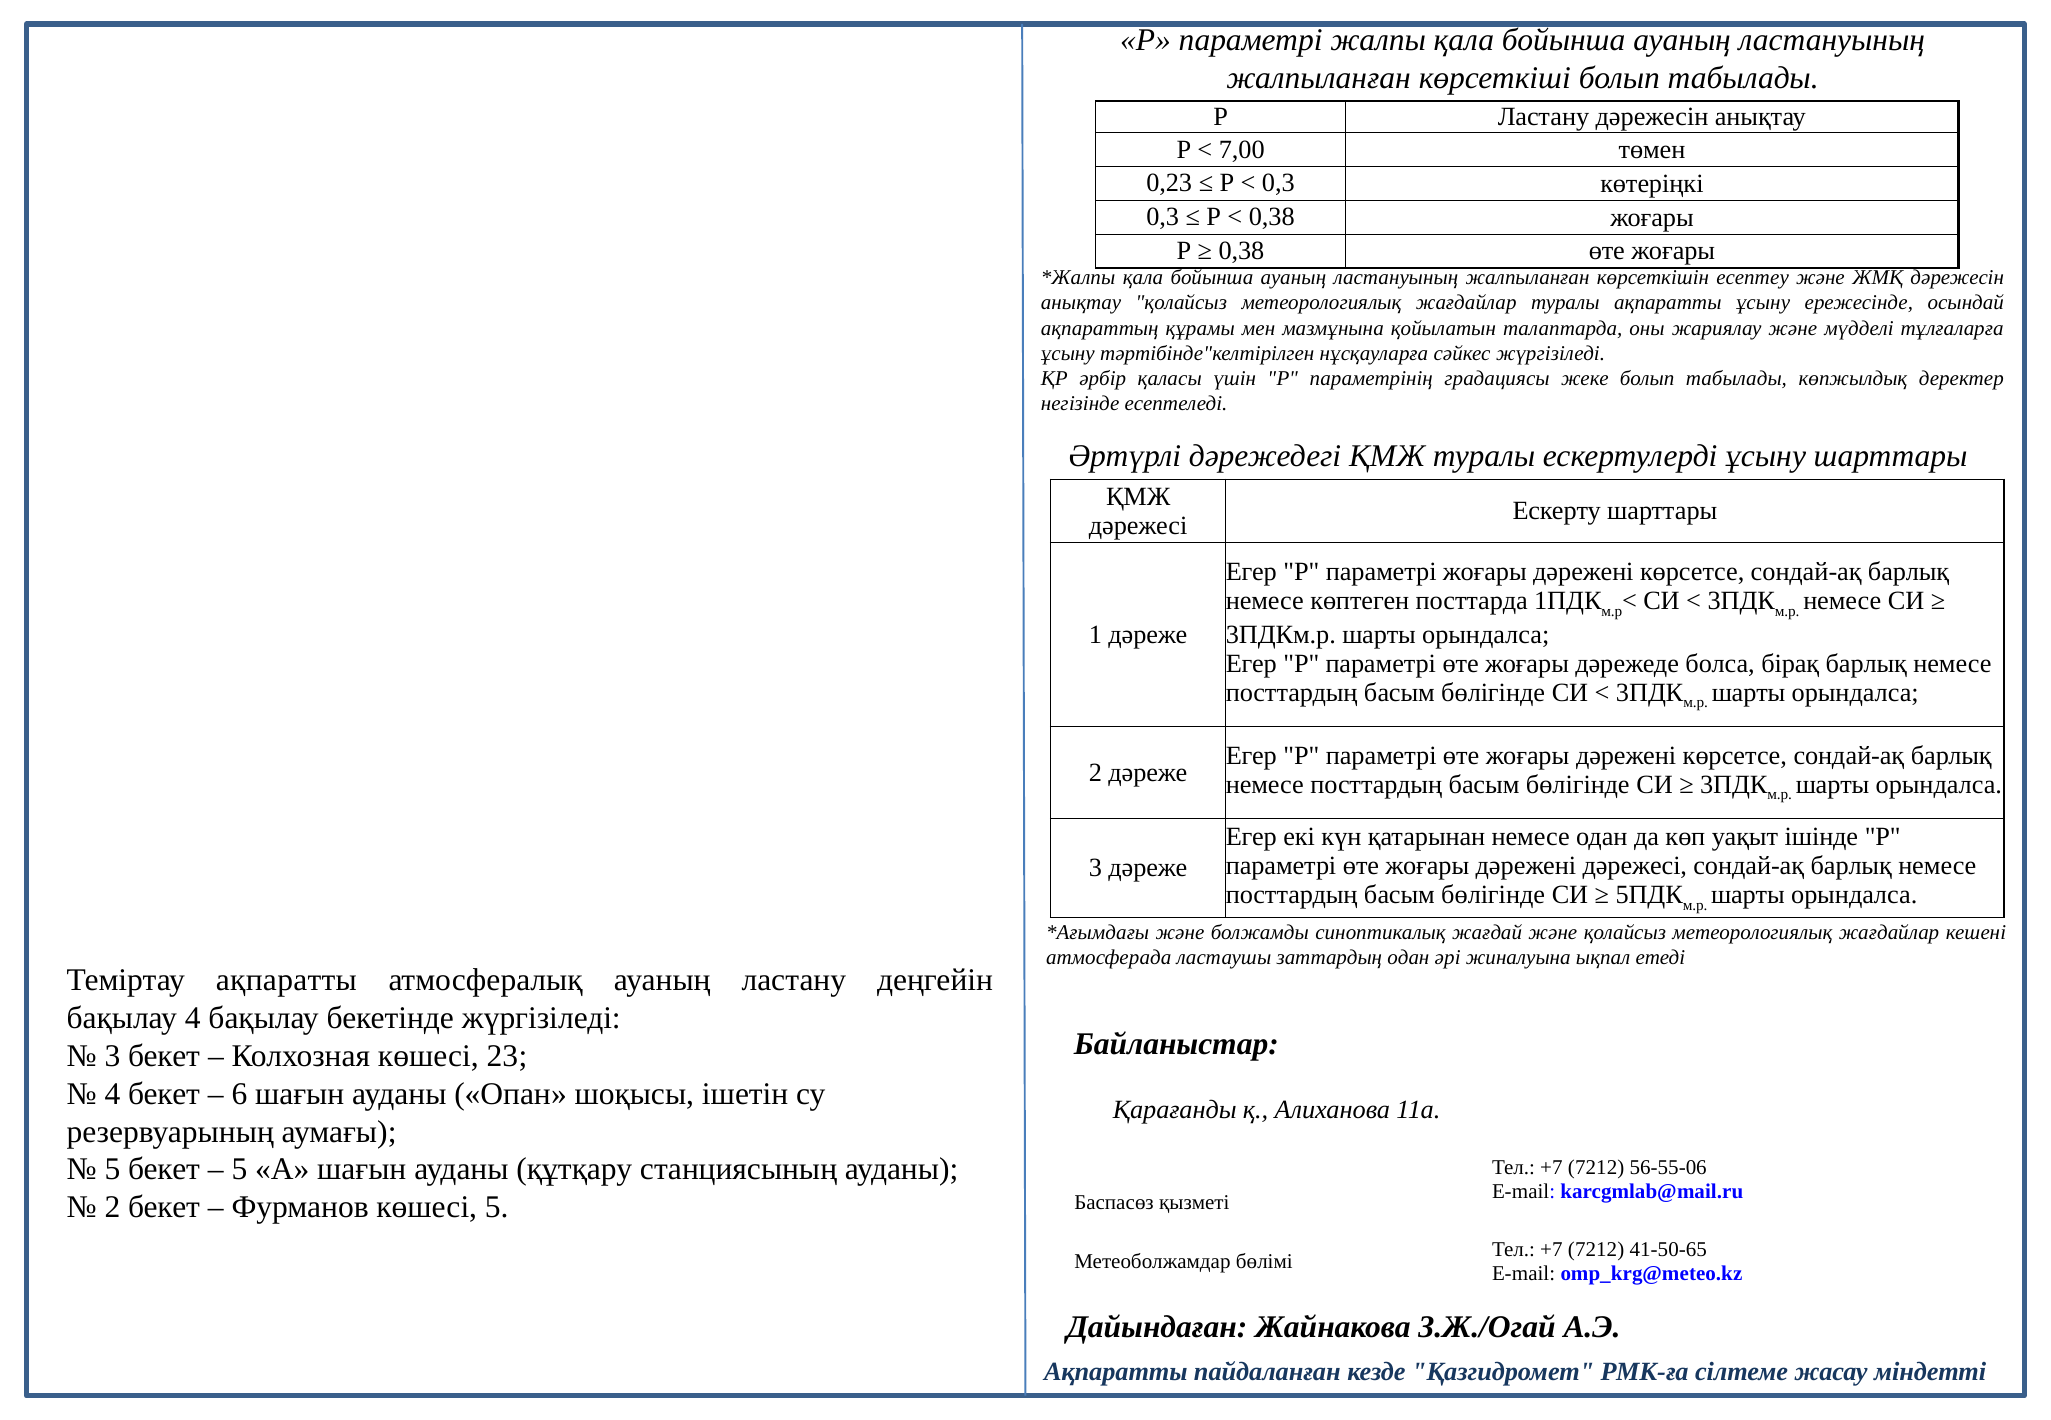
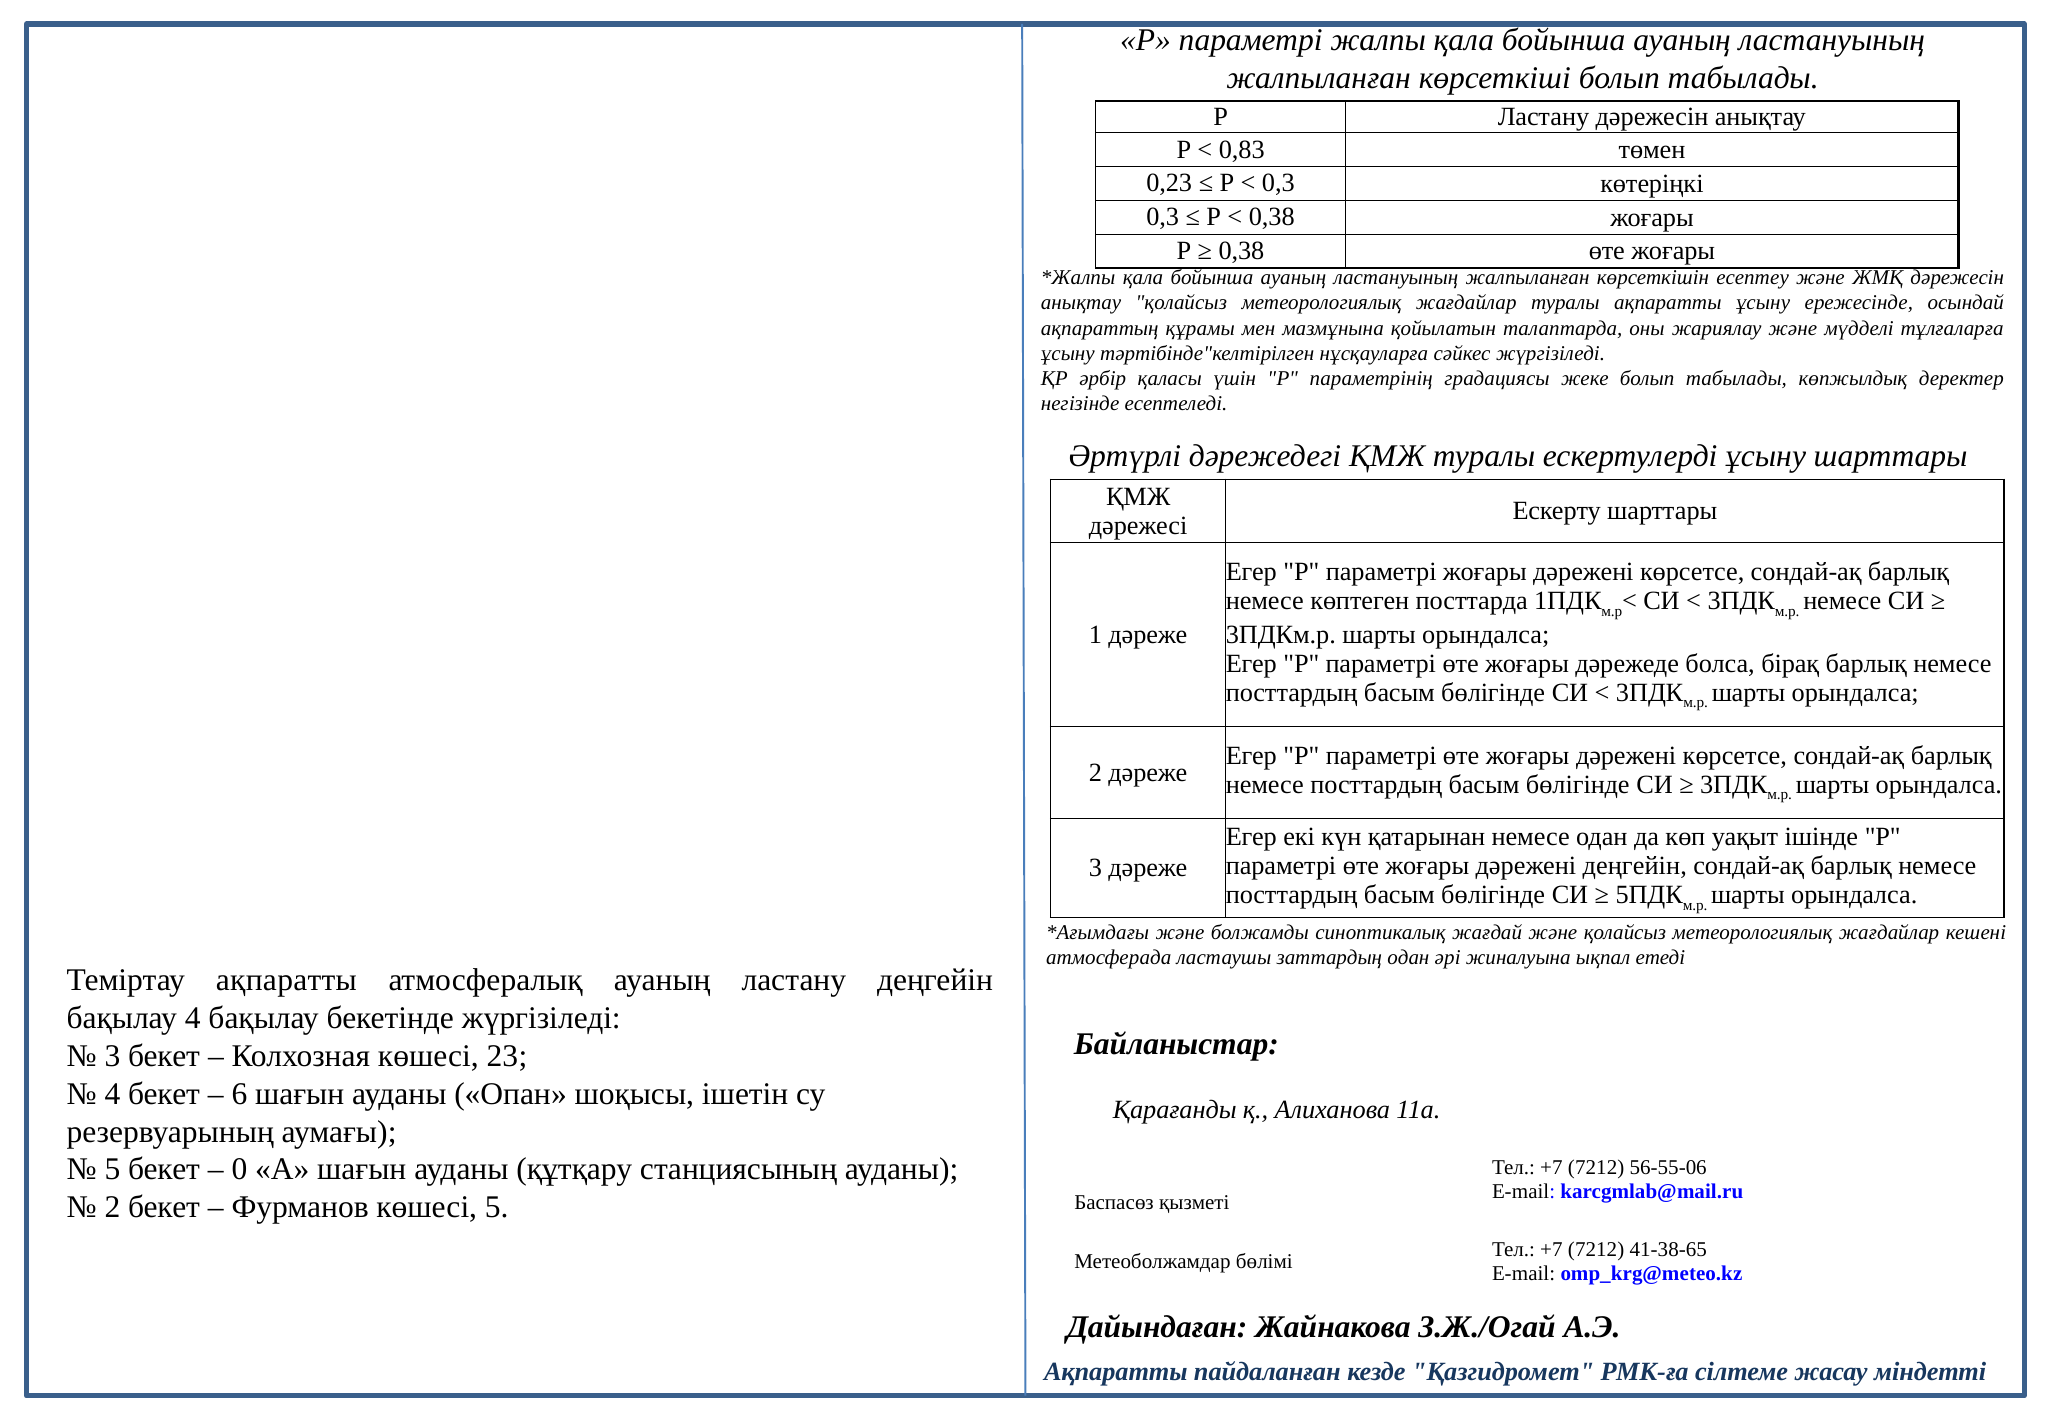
7,00: 7,00 -> 0,83
дәрежені дәрежесі: дәрежесі -> деңгейін
5 at (239, 1169): 5 -> 0
41-50-65: 41-50-65 -> 41-38-65
